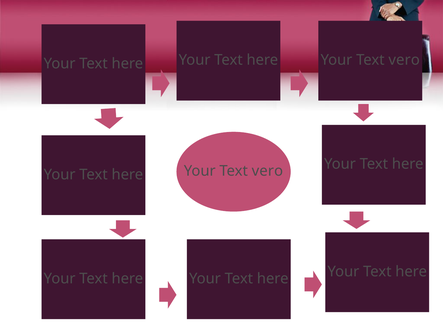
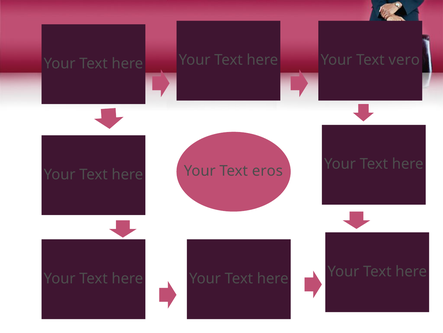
vero at (267, 171): vero -> eros
